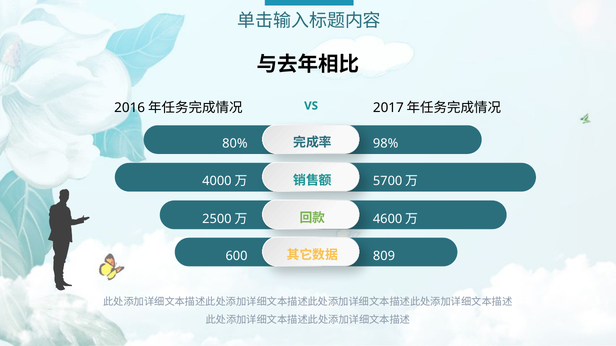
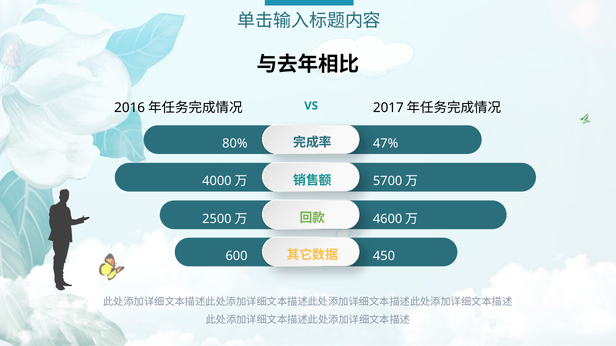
98%: 98% -> 47%
809: 809 -> 450
